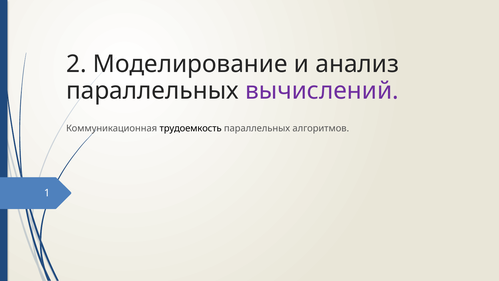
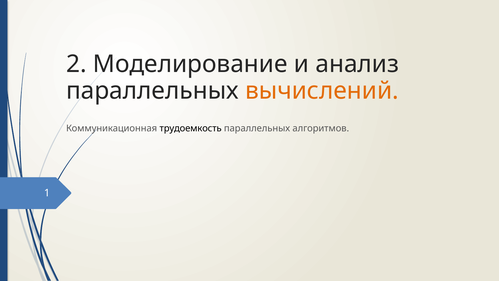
вычислений colour: purple -> orange
